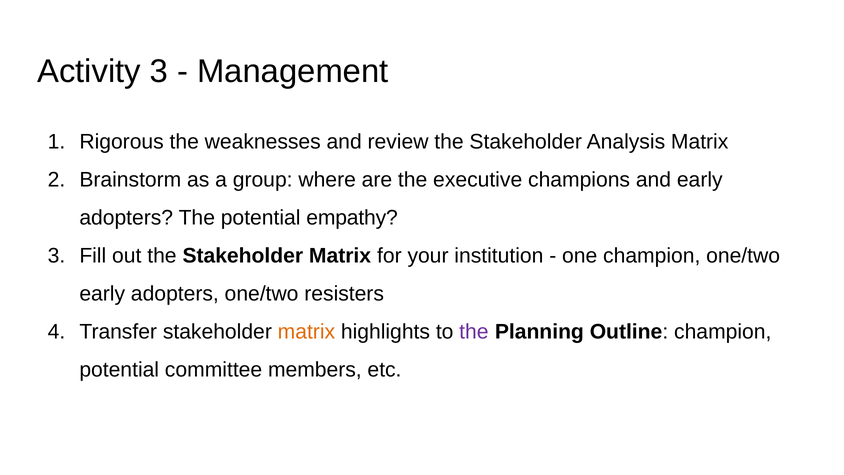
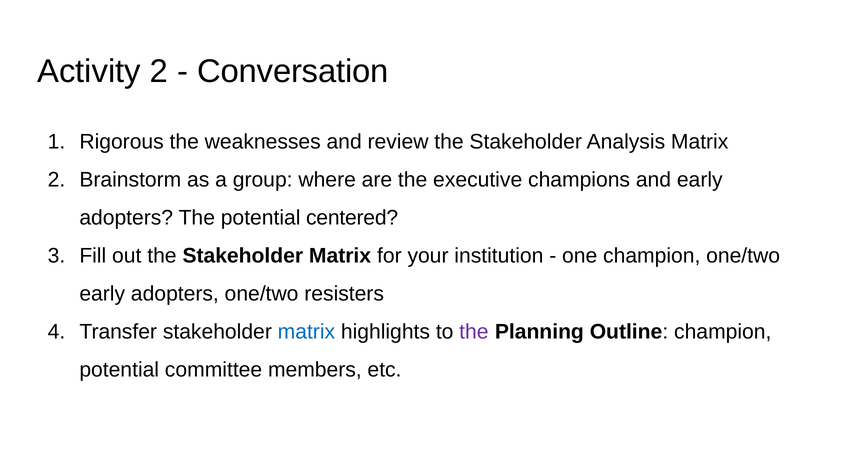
Activity 3: 3 -> 2
Management: Management -> Conversation
empathy: empathy -> centered
matrix at (306, 332) colour: orange -> blue
